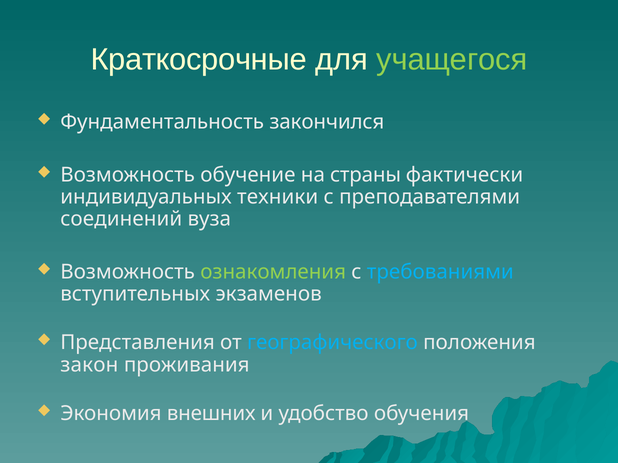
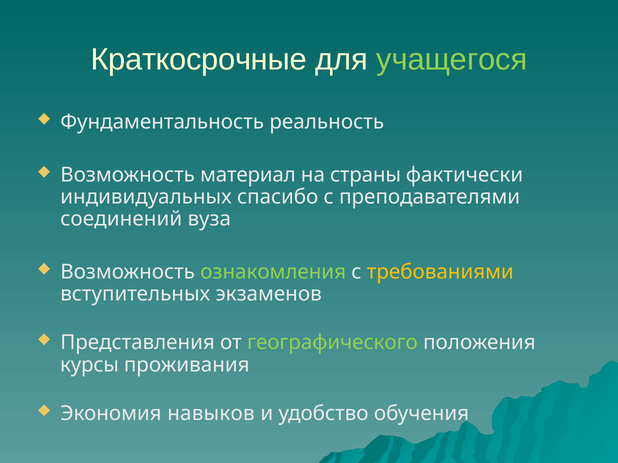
закончился: закончился -> реальность
обучение: обучение -> материал
техники: техники -> спасибо
требованиями colour: light blue -> yellow
географического colour: light blue -> light green
закон: закон -> курсы
внешних: внешних -> навыков
